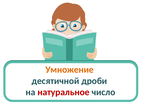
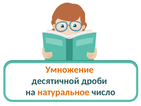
натуральное colour: red -> orange
